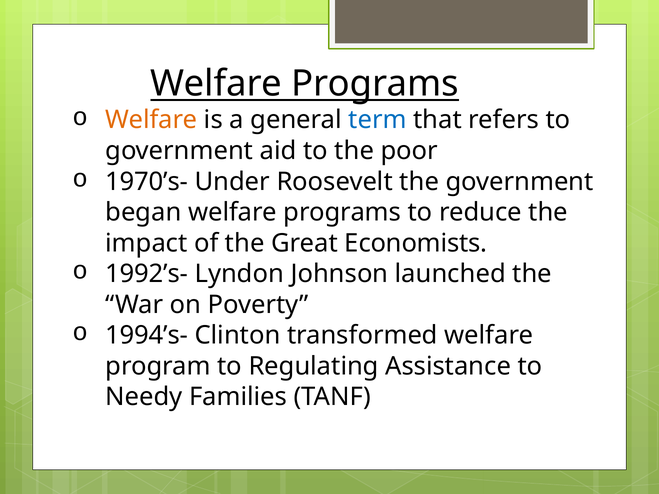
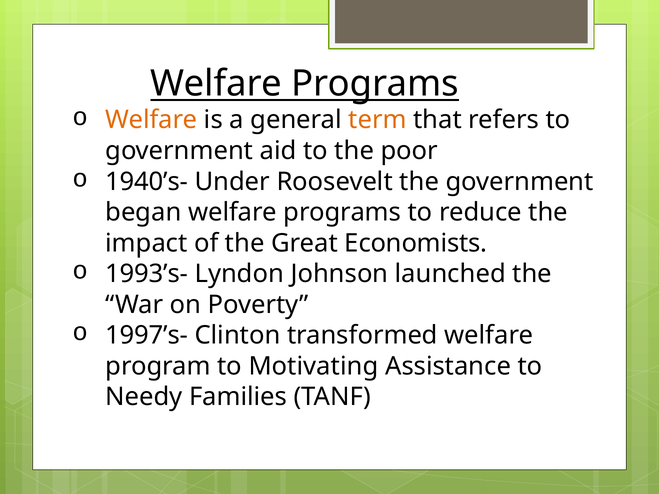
term colour: blue -> orange
1970’s-: 1970’s- -> 1940’s-
1992’s-: 1992’s- -> 1993’s-
1994’s-: 1994’s- -> 1997’s-
Regulating: Regulating -> Motivating
